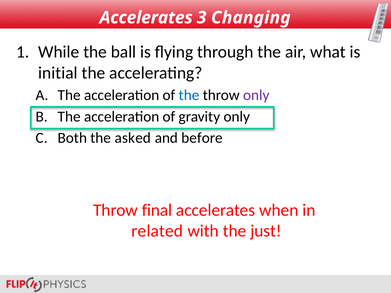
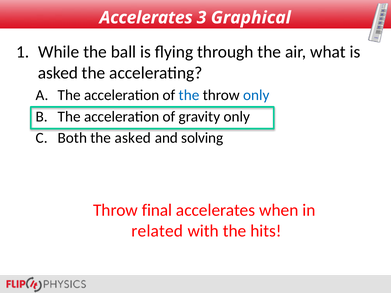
Changing: Changing -> Graphical
initial at (58, 73): initial -> asked
only at (256, 95) colour: purple -> blue
before: before -> solving
just: just -> hits
